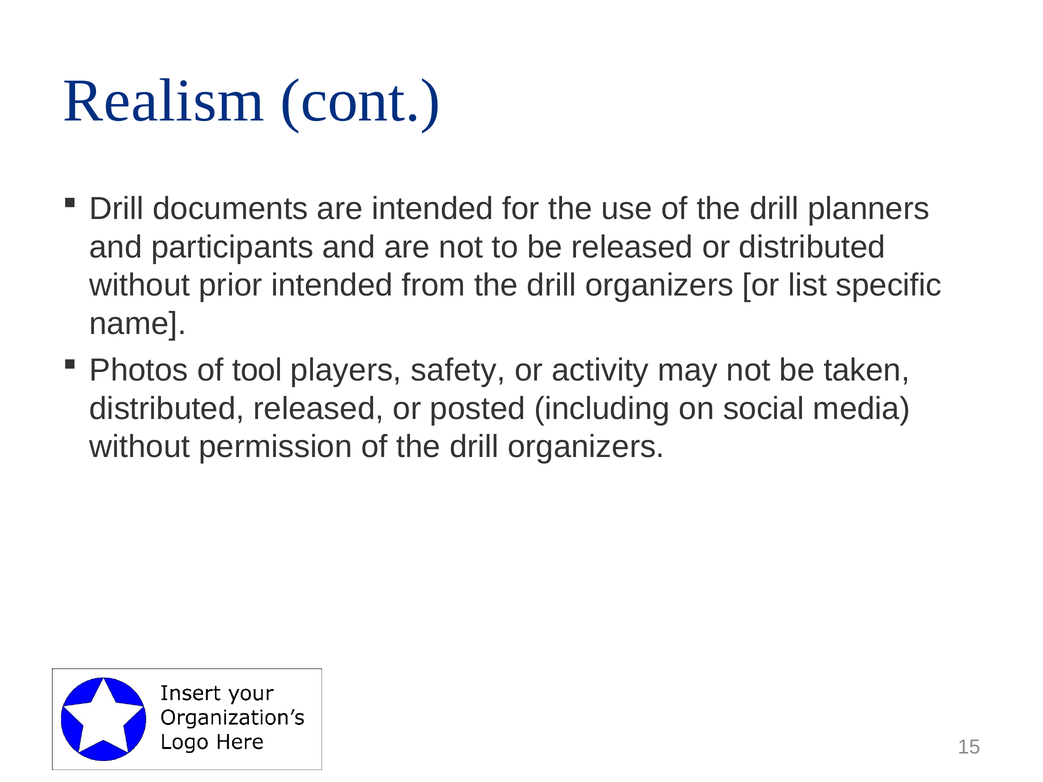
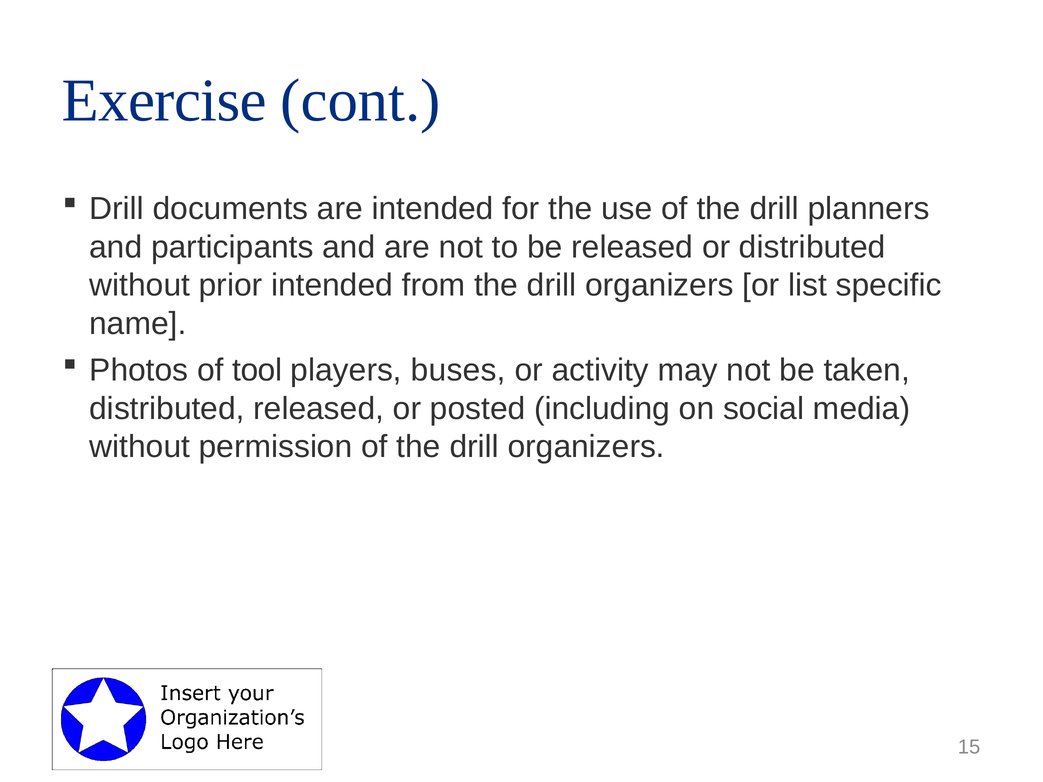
Realism: Realism -> Exercise
safety: safety -> buses
